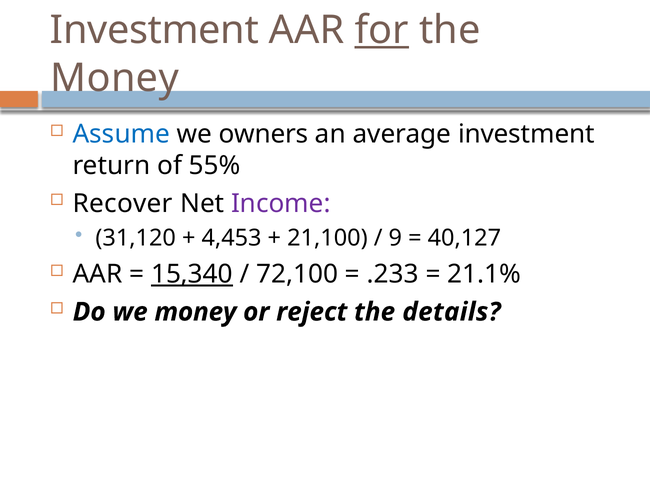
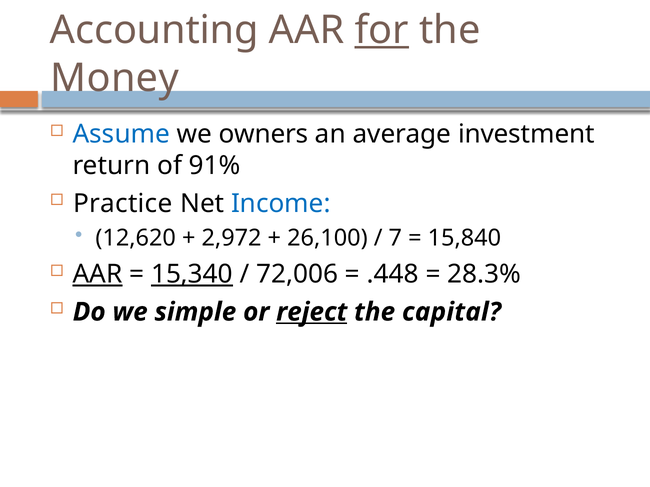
Investment at (154, 30): Investment -> Accounting
55%: 55% -> 91%
Recover: Recover -> Practice
Income colour: purple -> blue
31,120: 31,120 -> 12,620
4,453: 4,453 -> 2,972
21,100: 21,100 -> 26,100
9: 9 -> 7
40,127: 40,127 -> 15,840
AAR at (98, 275) underline: none -> present
72,100: 72,100 -> 72,006
.233: .233 -> .448
21.1%: 21.1% -> 28.3%
we money: money -> simple
reject underline: none -> present
details: details -> capital
